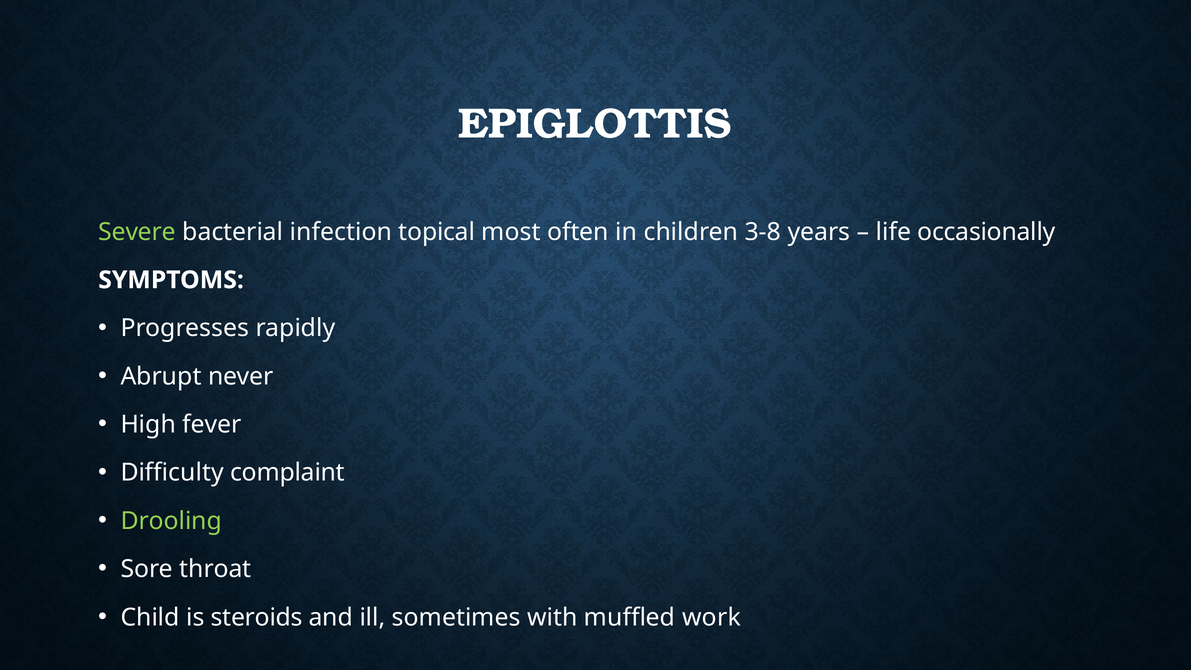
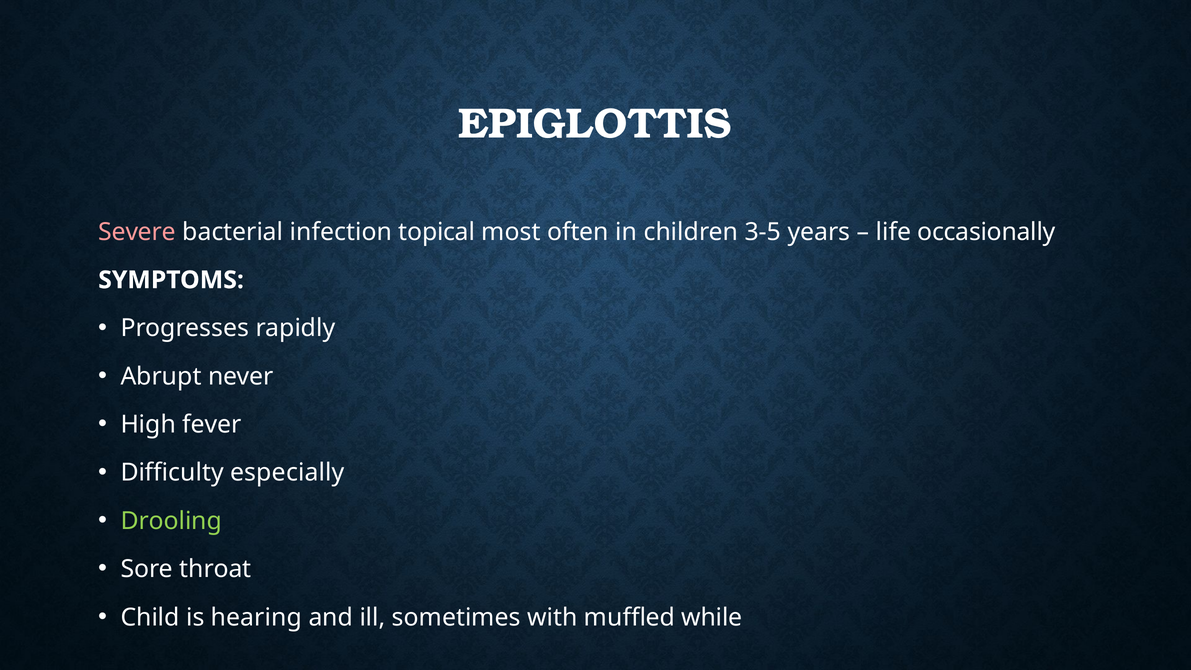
Severe colour: light green -> pink
3-8: 3-8 -> 3-5
complaint: complaint -> especially
steroids: steroids -> hearing
work: work -> while
